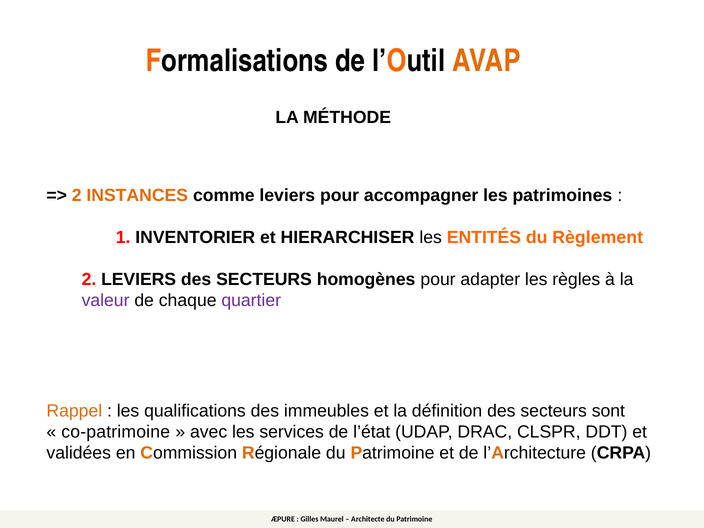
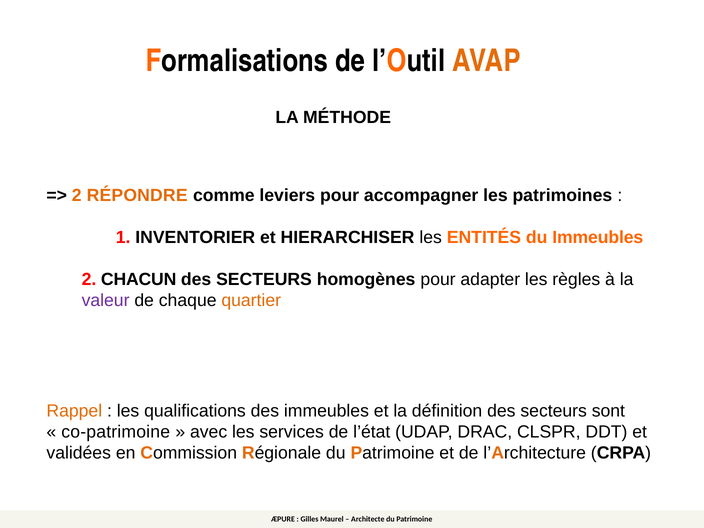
INSTANCES: INSTANCES -> RÉPONDRE
du Règlement: Règlement -> Immeubles
2 LEVIERS: LEVIERS -> CHACUN
quartier colour: purple -> orange
